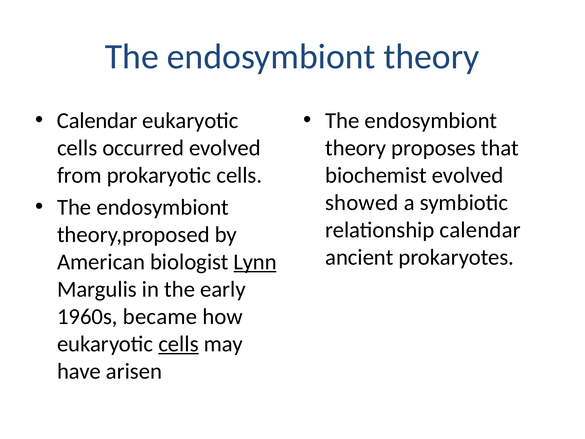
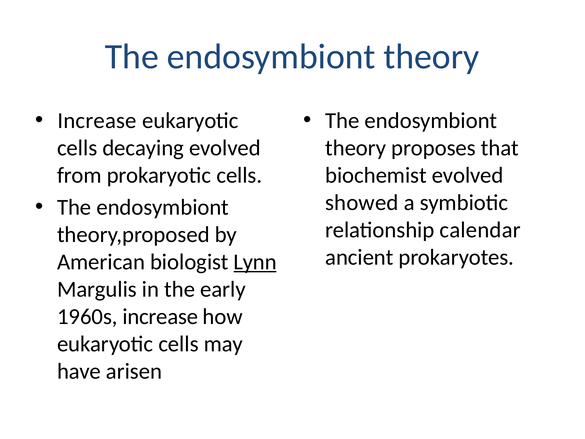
Calendar at (97, 121): Calendar -> Increase
occurred: occurred -> decaying
1960s became: became -> increase
cells at (179, 344) underline: present -> none
